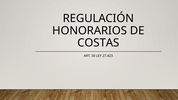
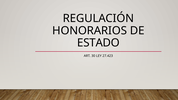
COSTAS: COSTAS -> ESTADO
